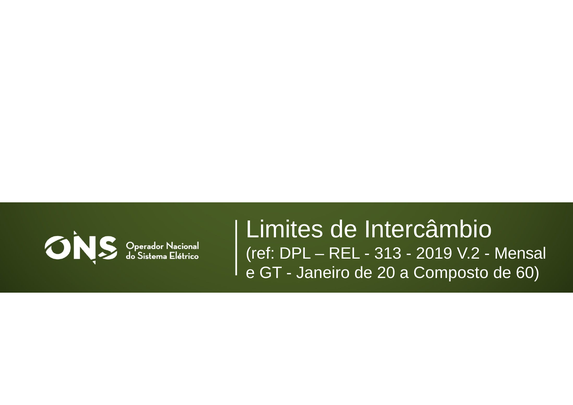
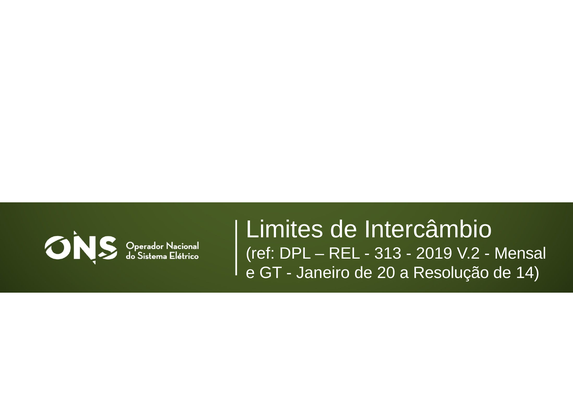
Composto: Composto -> Resolução
60: 60 -> 14
